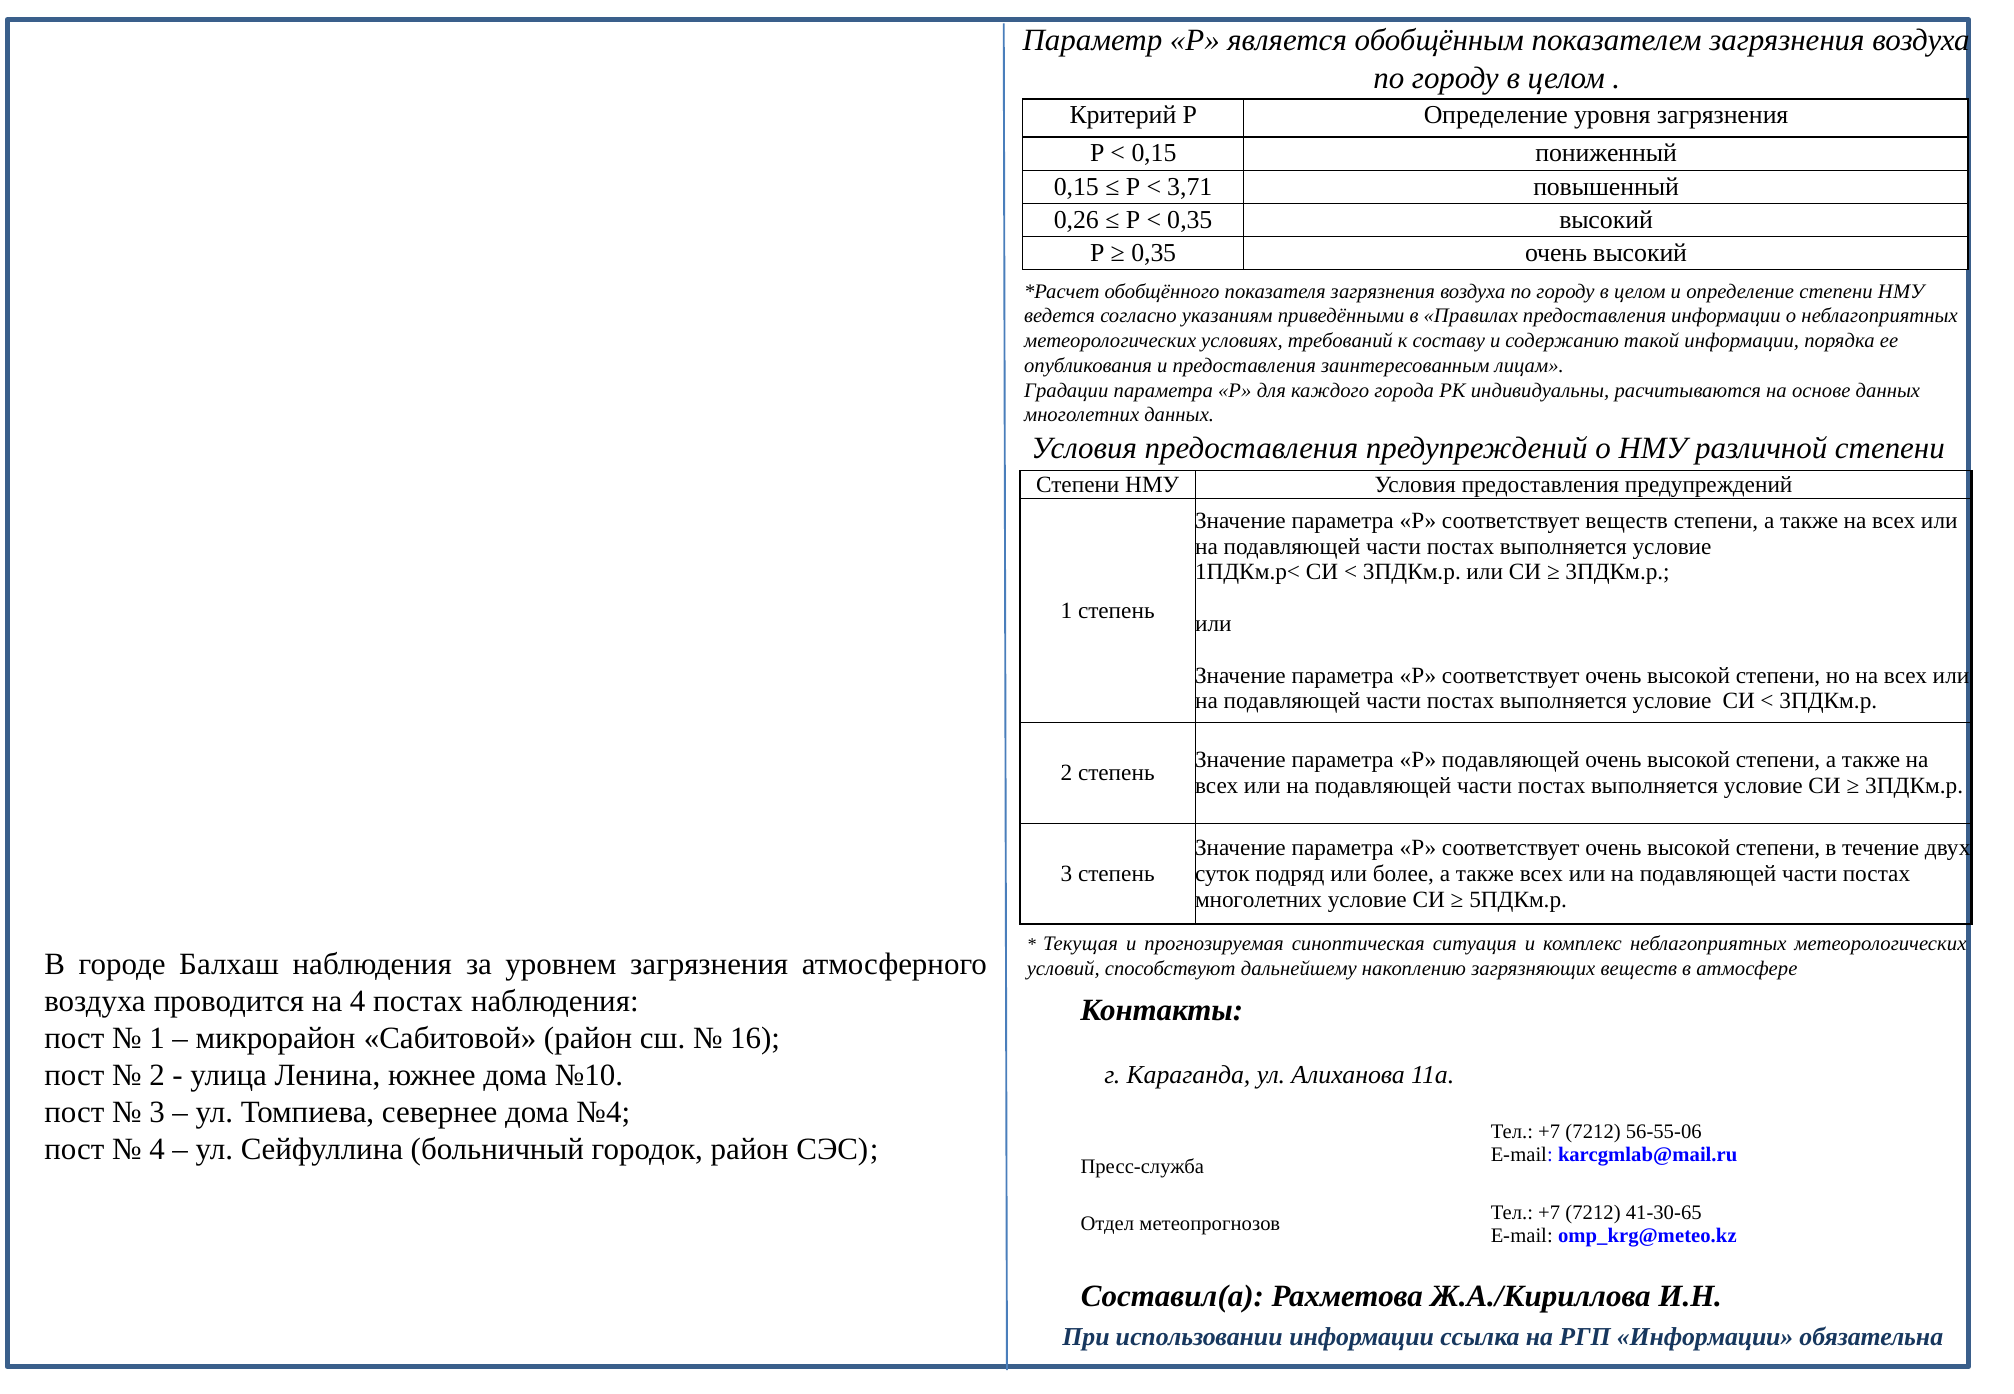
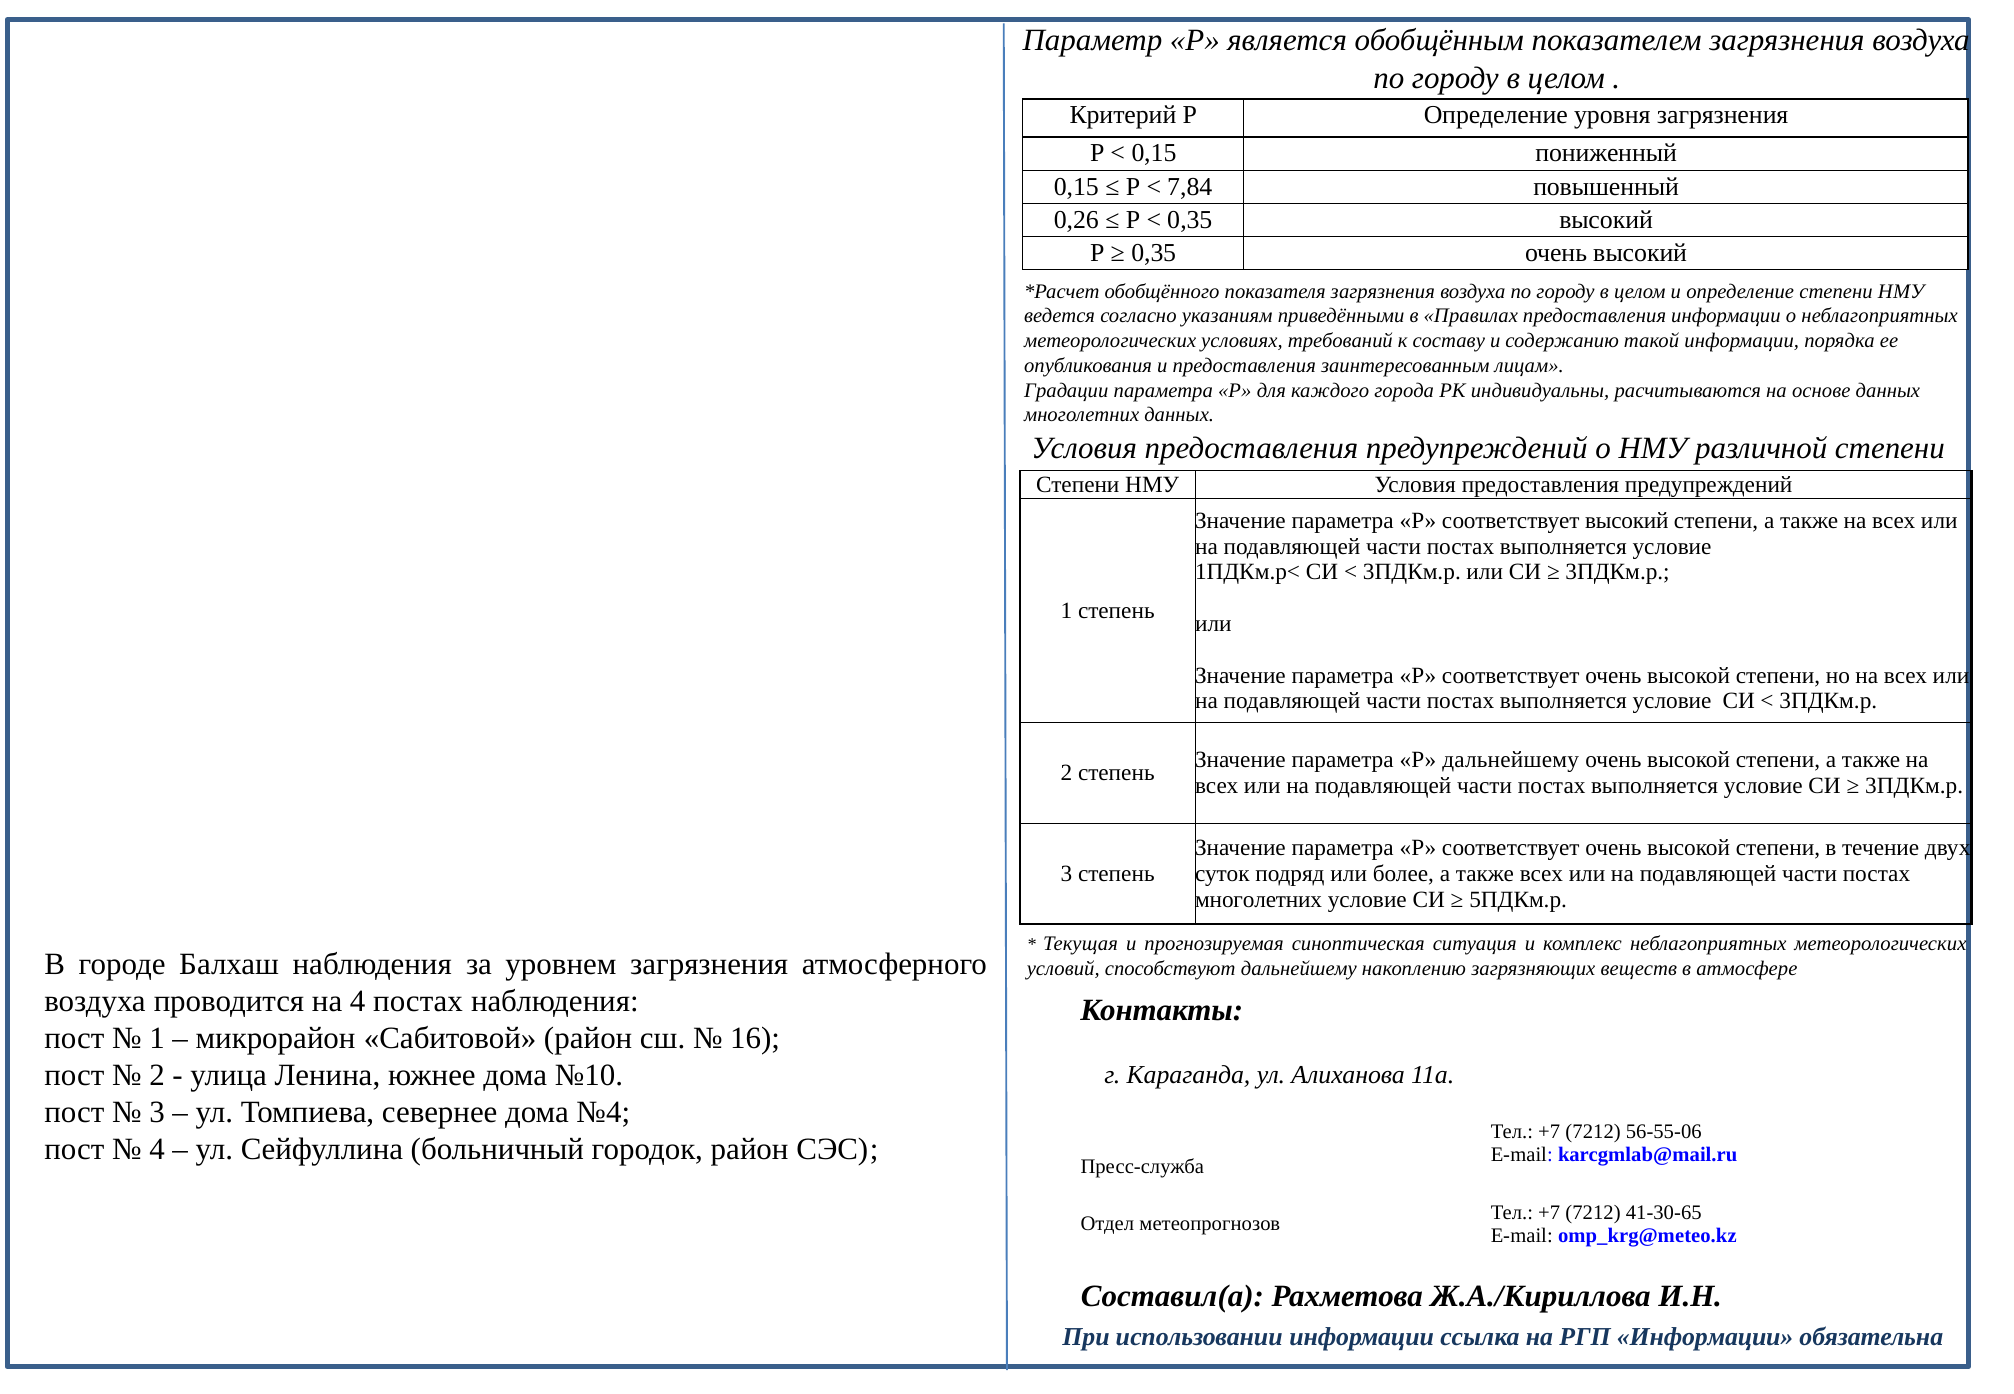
3,71: 3,71 -> 7,84
соответствует веществ: веществ -> высокий
Р подавляющей: подавляющей -> дальнейшему
